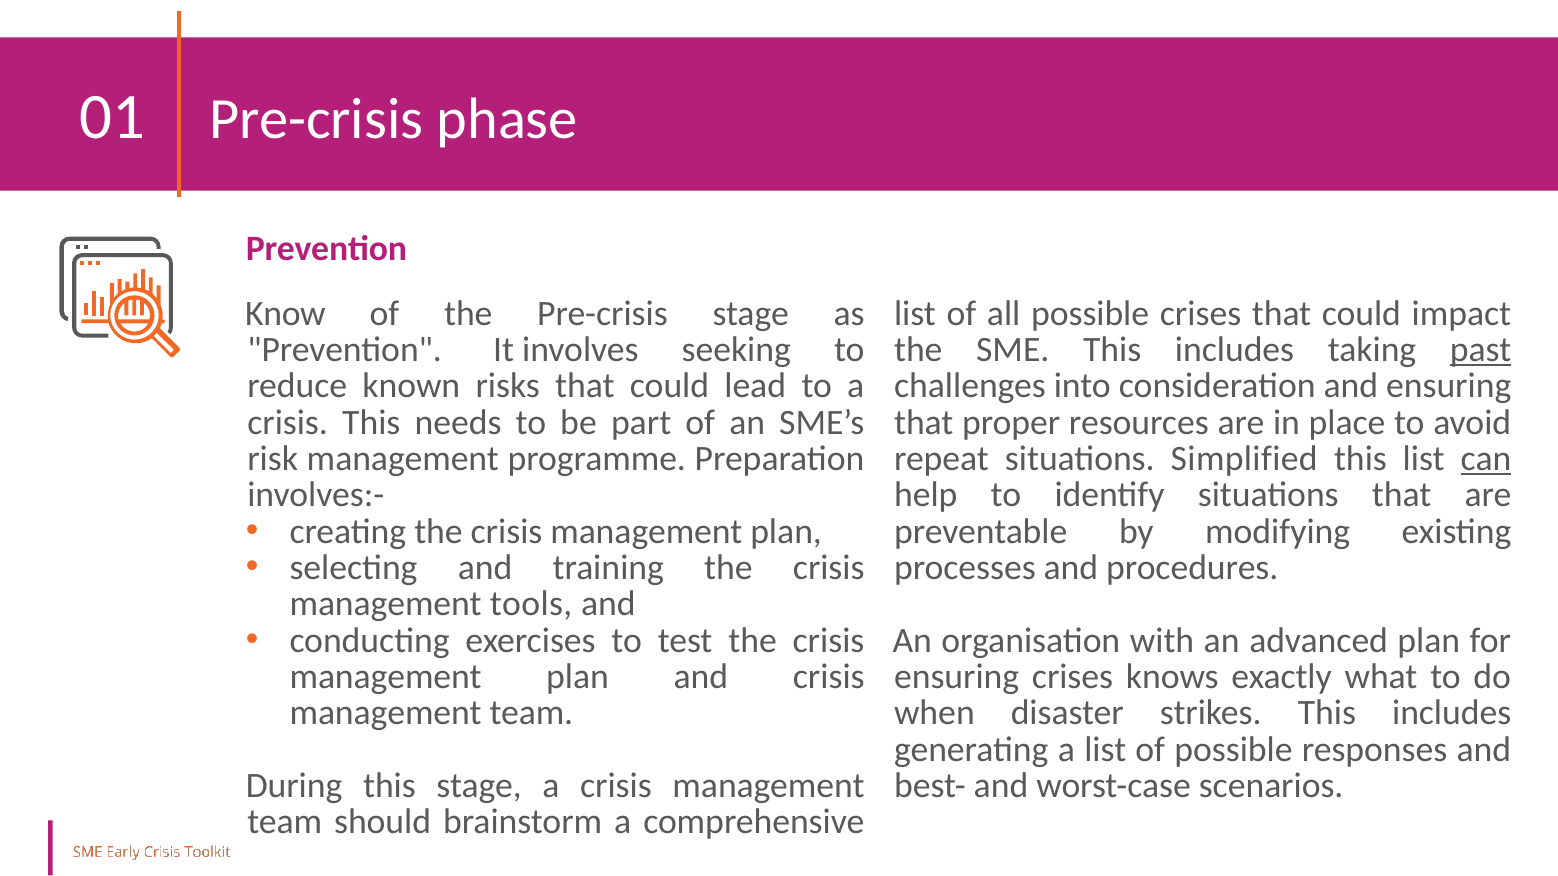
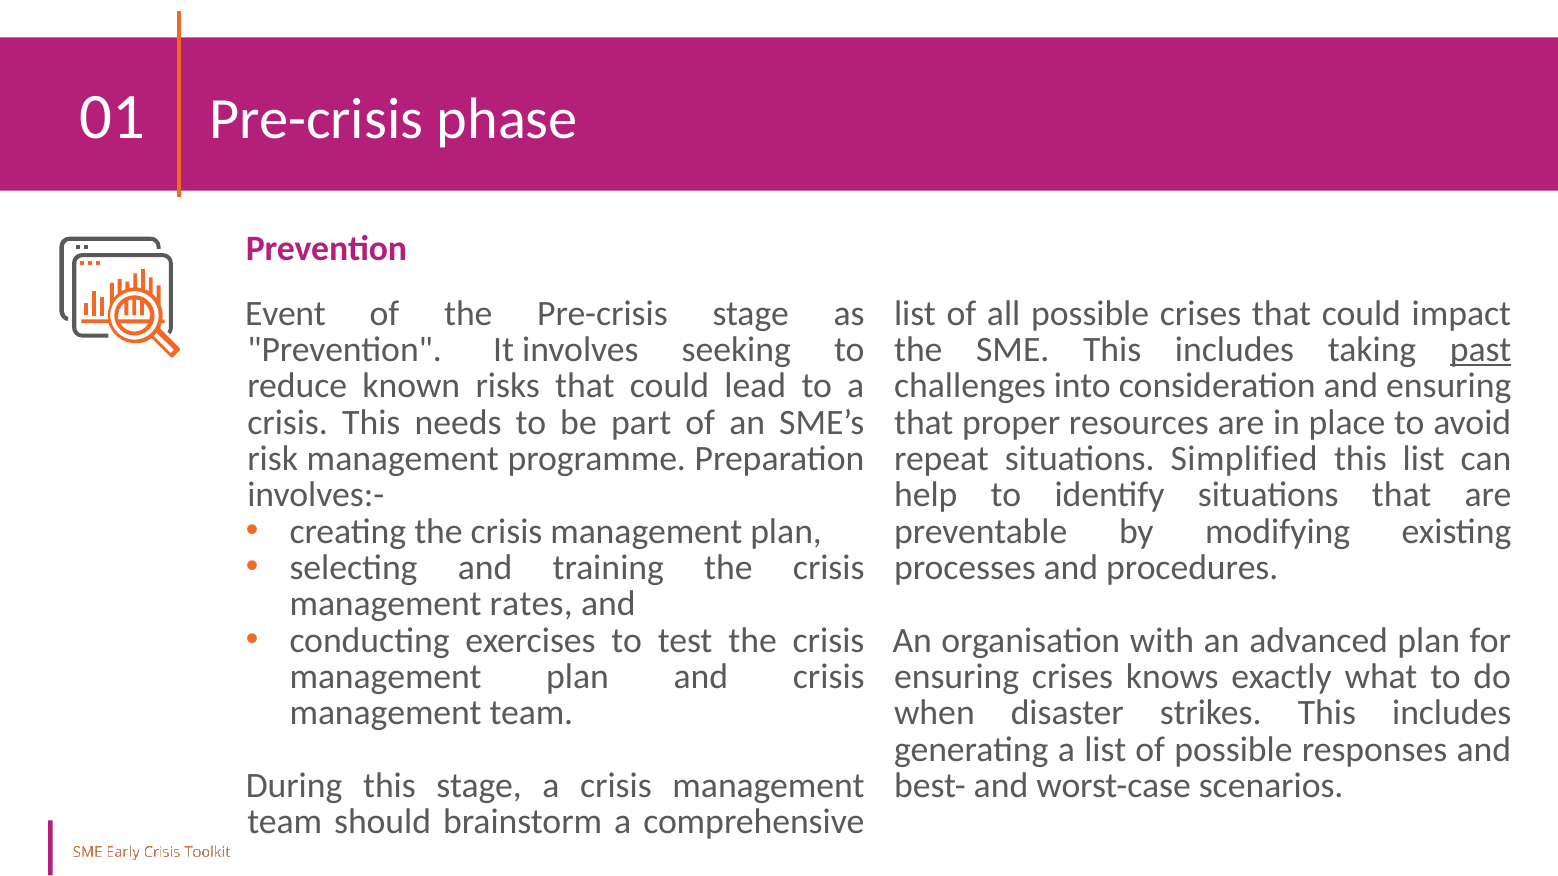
Know: Know -> Event
can underline: present -> none
tools: tools -> rates
